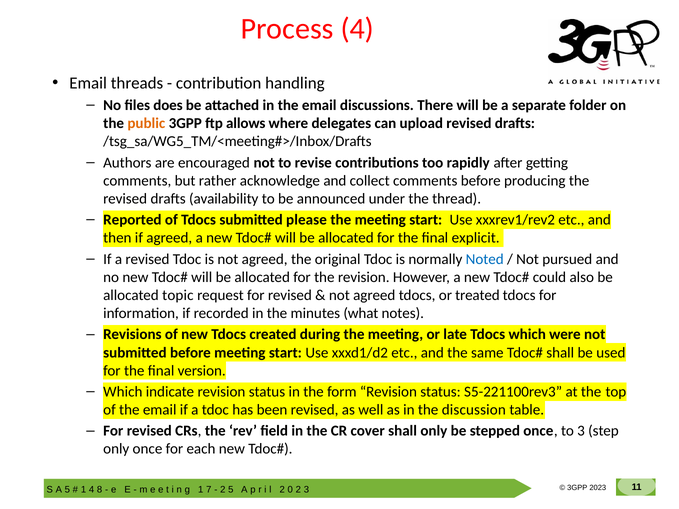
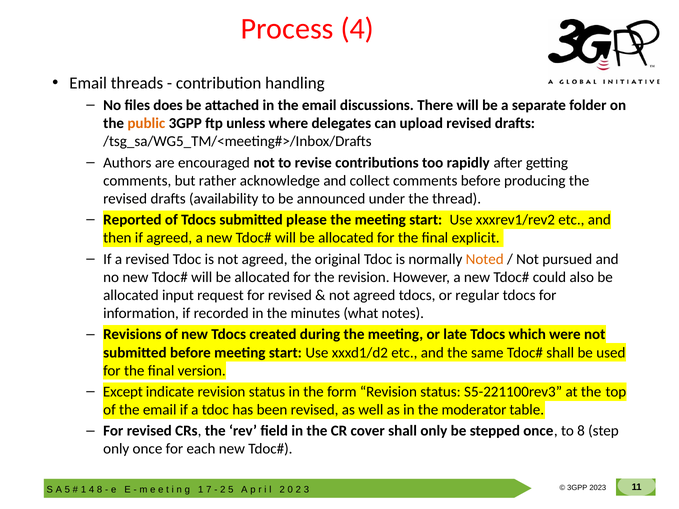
allows: allows -> unless
Noted colour: blue -> orange
topic: topic -> input
treated: treated -> regular
Which at (123, 392): Which -> Except
discussion: discussion -> moderator
to 3: 3 -> 8
